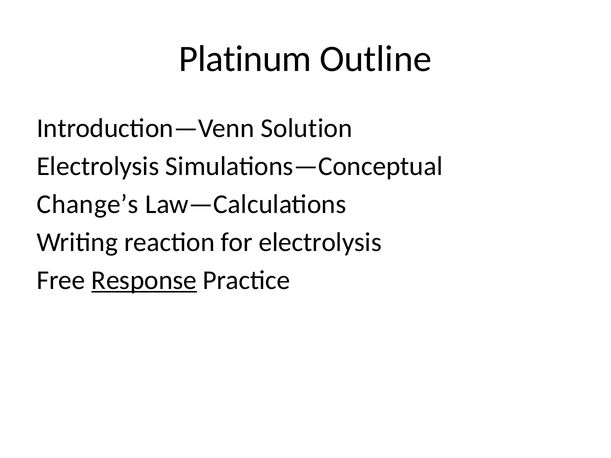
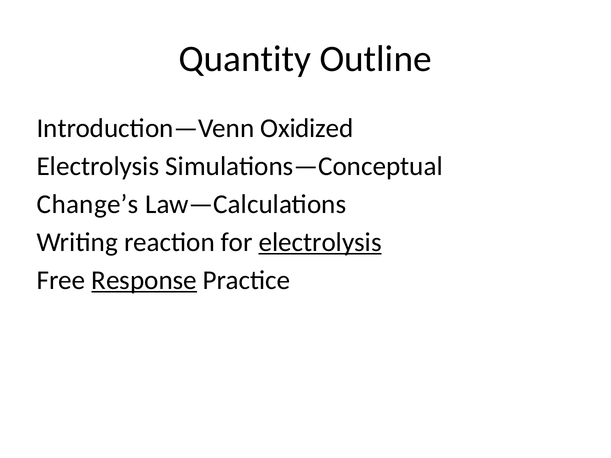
Platinum: Platinum -> Quantity
Solution: Solution -> Oxidized
electrolysis at (320, 242) underline: none -> present
